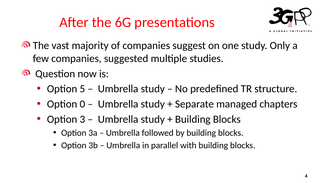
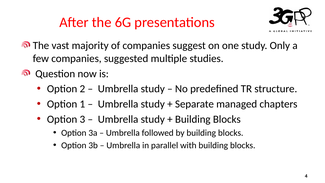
5: 5 -> 2
0: 0 -> 1
